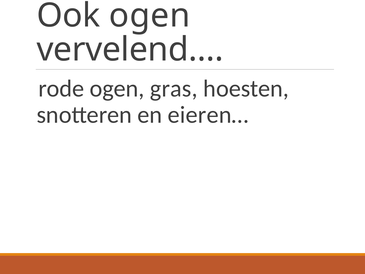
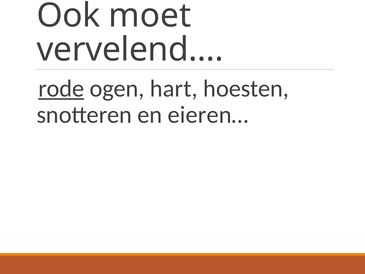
Ook ogen: ogen -> moet
rode underline: none -> present
gras: gras -> hart
